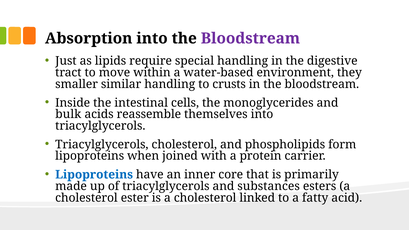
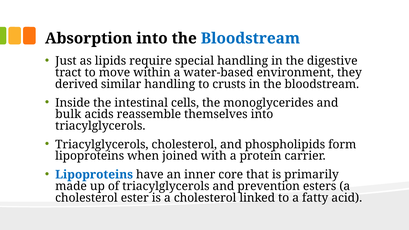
Bloodstream at (250, 38) colour: purple -> blue
smaller: smaller -> derived
substances: substances -> prevention
